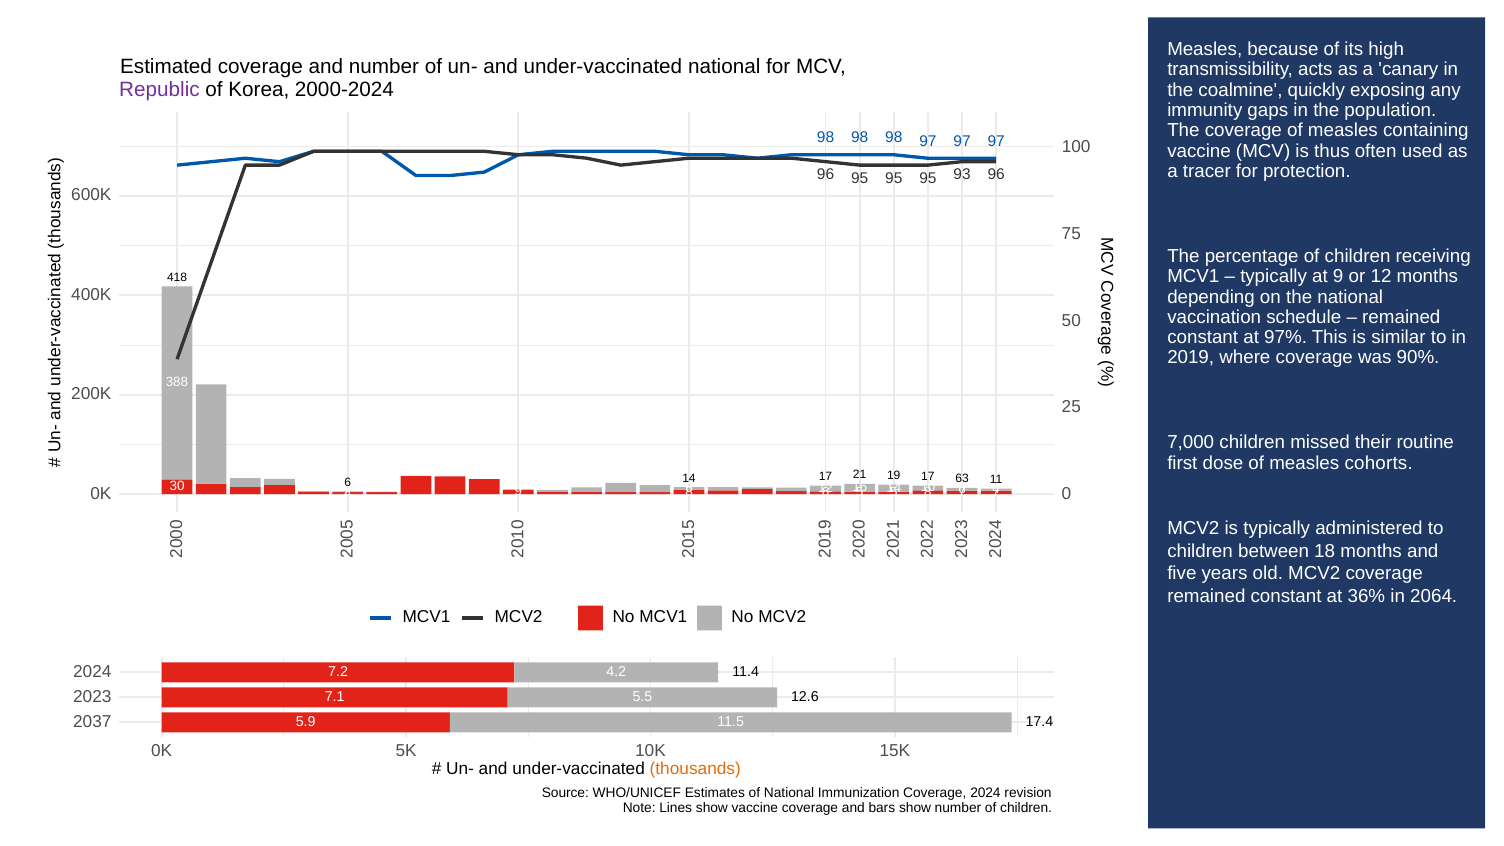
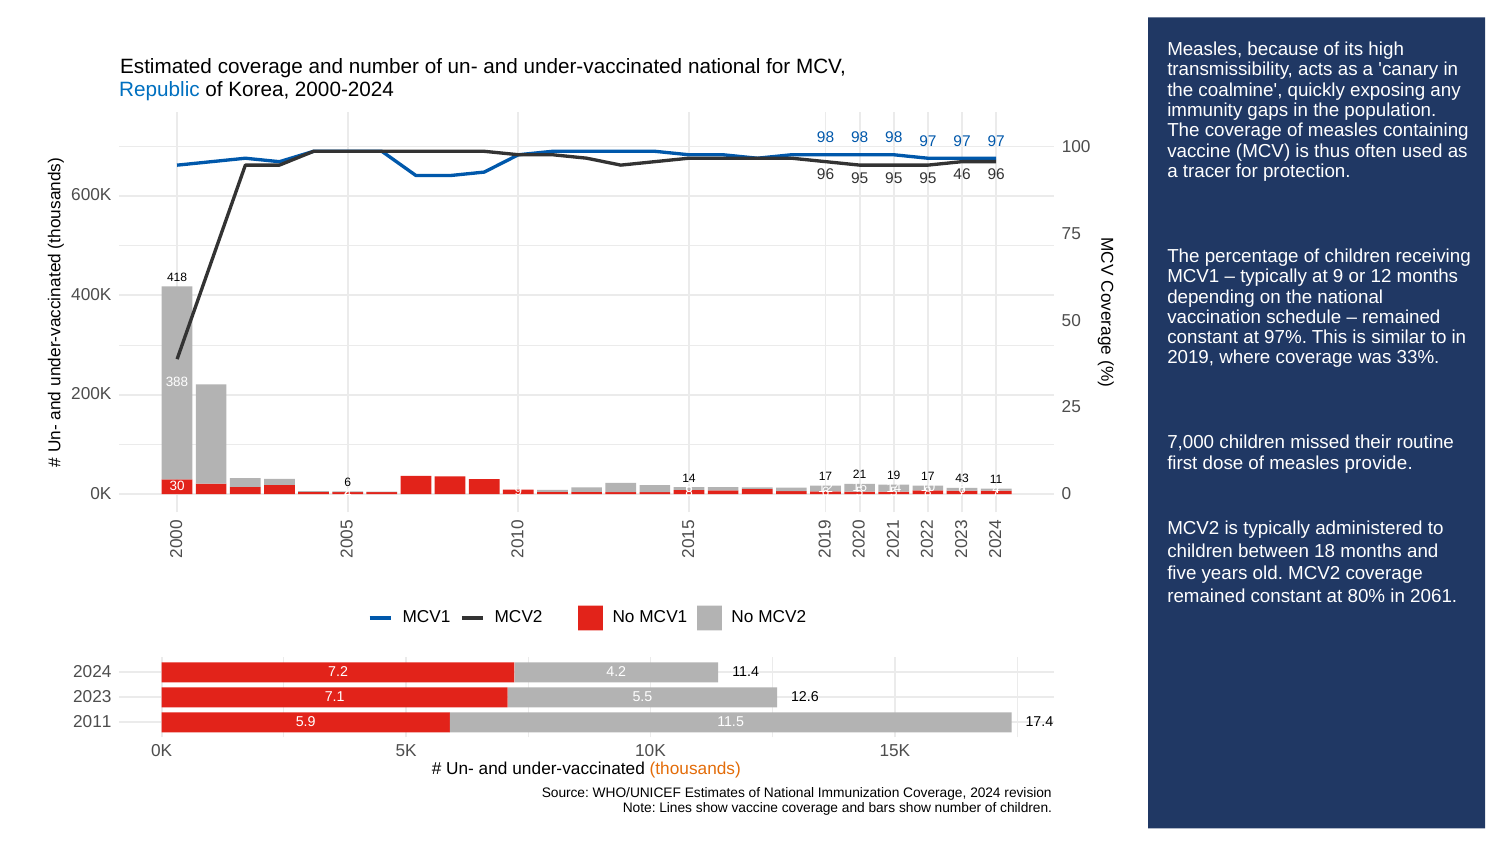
Republic colour: purple -> blue
93: 93 -> 46
90%: 90% -> 33%
cohorts: cohorts -> provide
63: 63 -> 43
36%: 36% -> 80%
2064: 2064 -> 2061
2037: 2037 -> 2011
